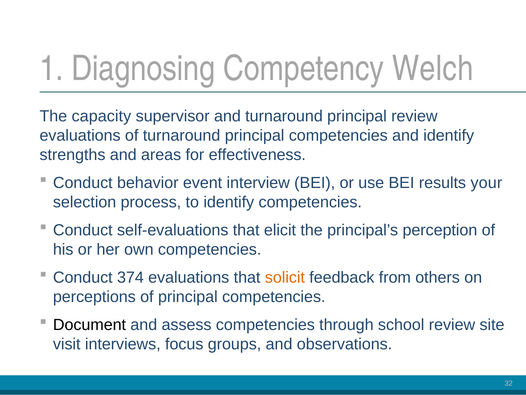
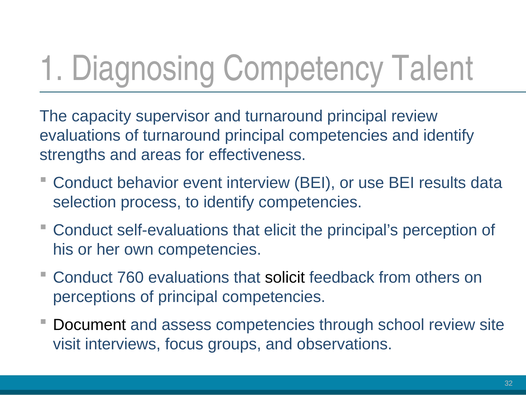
Welch: Welch -> Talent
your: your -> data
374: 374 -> 760
solicit colour: orange -> black
